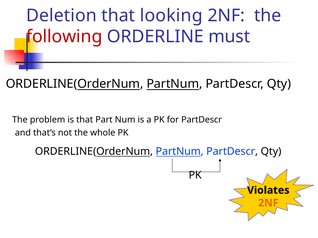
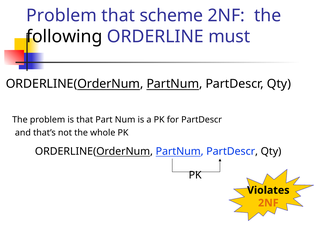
Deletion at (61, 16): Deletion -> Problem
looking: looking -> scheme
following colour: red -> black
